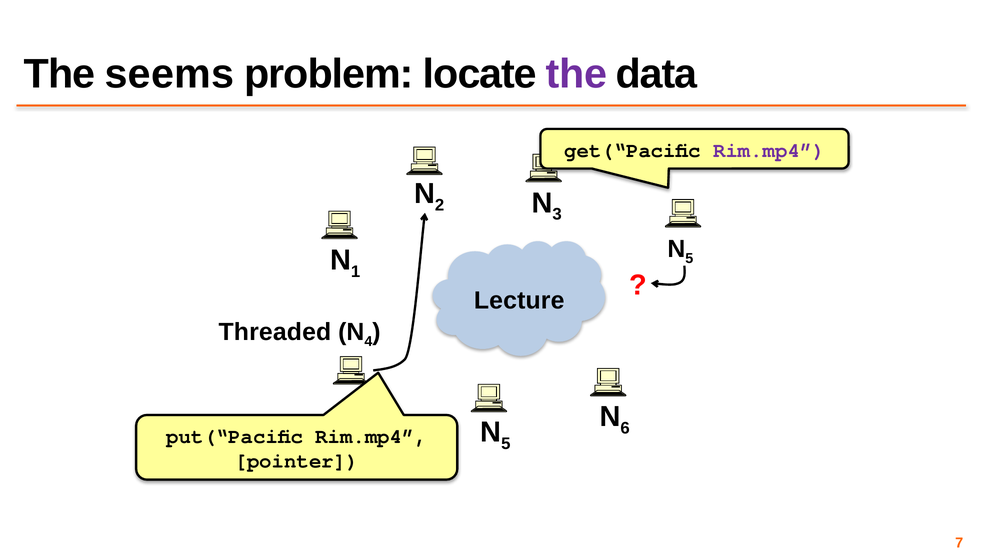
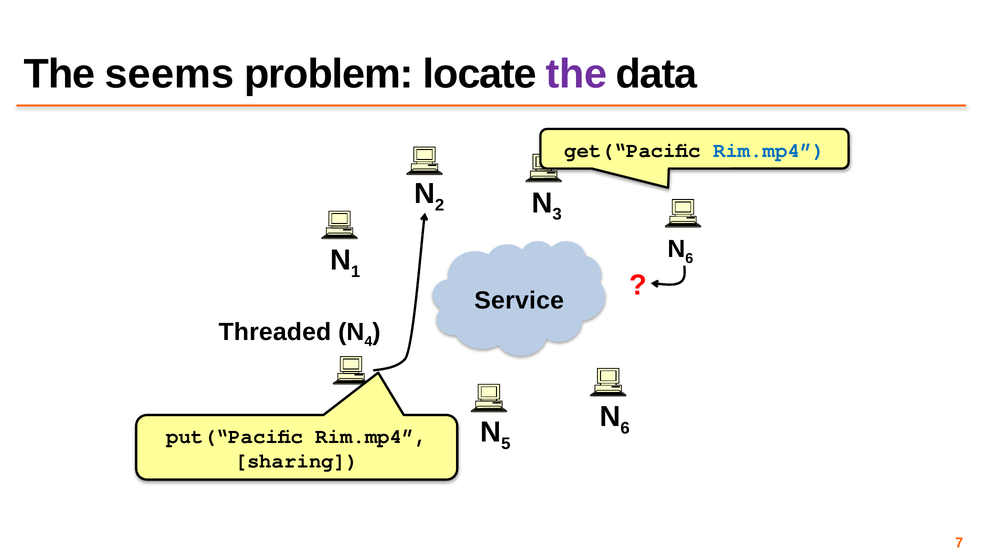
Rim.mp4 at (769, 150) colour: purple -> blue
5 at (689, 258): 5 -> 6
Lecture: Lecture -> Service
pointer: pointer -> sharing
